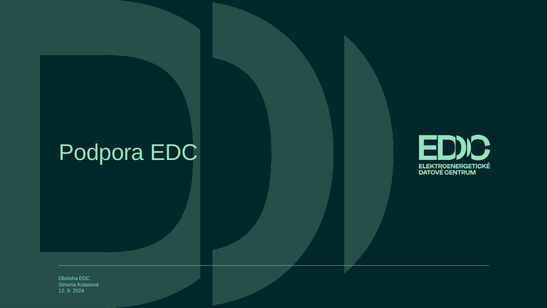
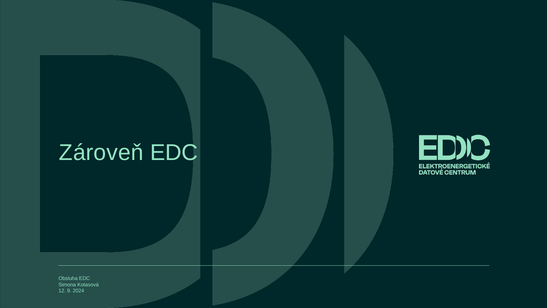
Podpora: Podpora -> Zároveň
